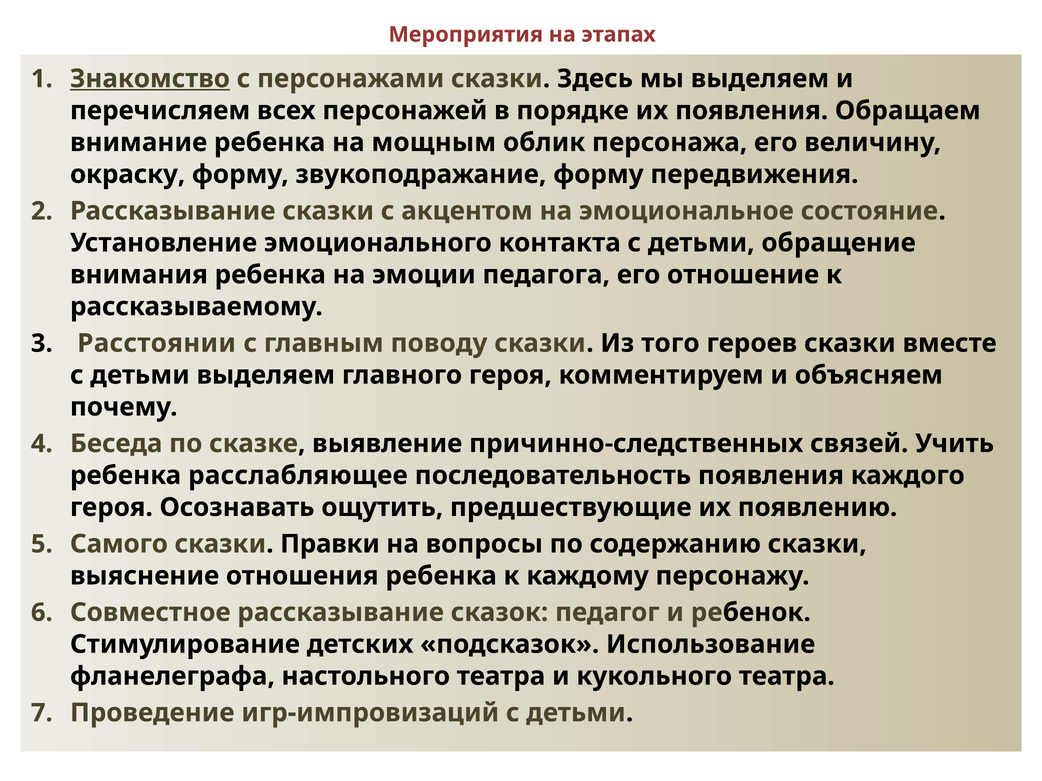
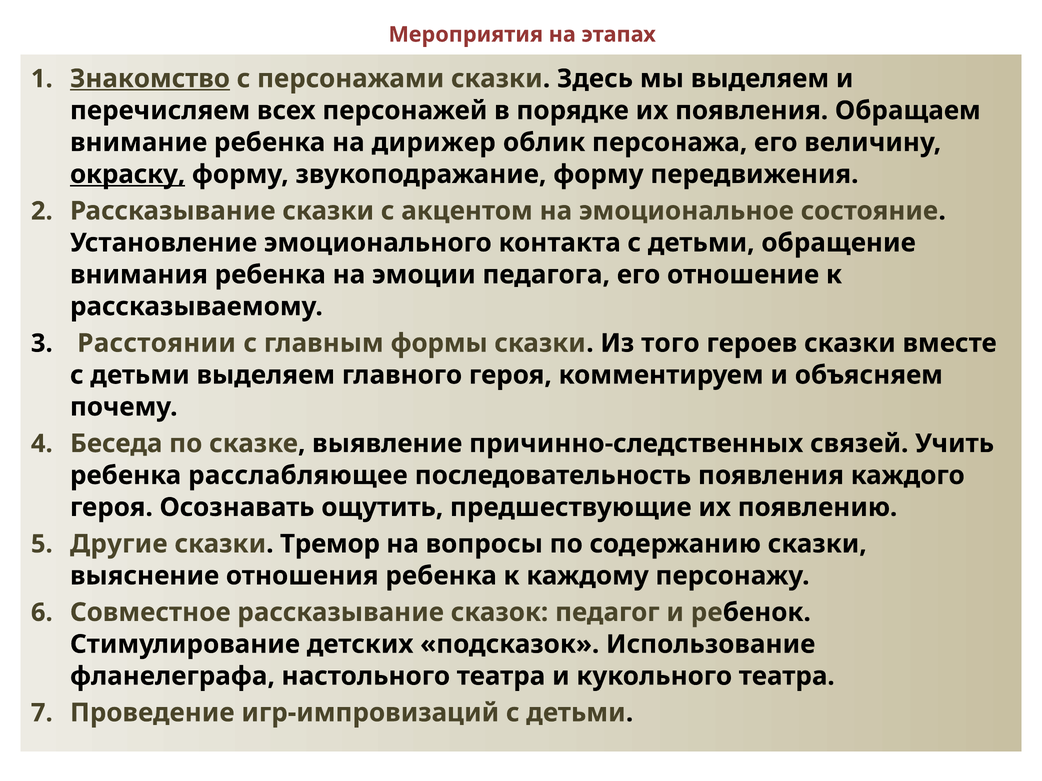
мощным: мощным -> дирижер
окраску underline: none -> present
поводу: поводу -> формы
Самого: Самого -> Другие
Правки: Правки -> Тремор
